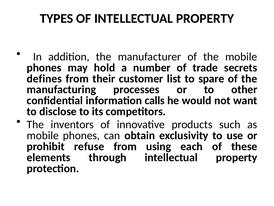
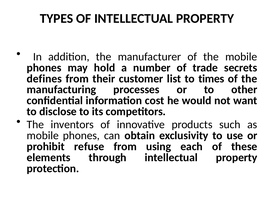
spare: spare -> times
calls: calls -> cost
